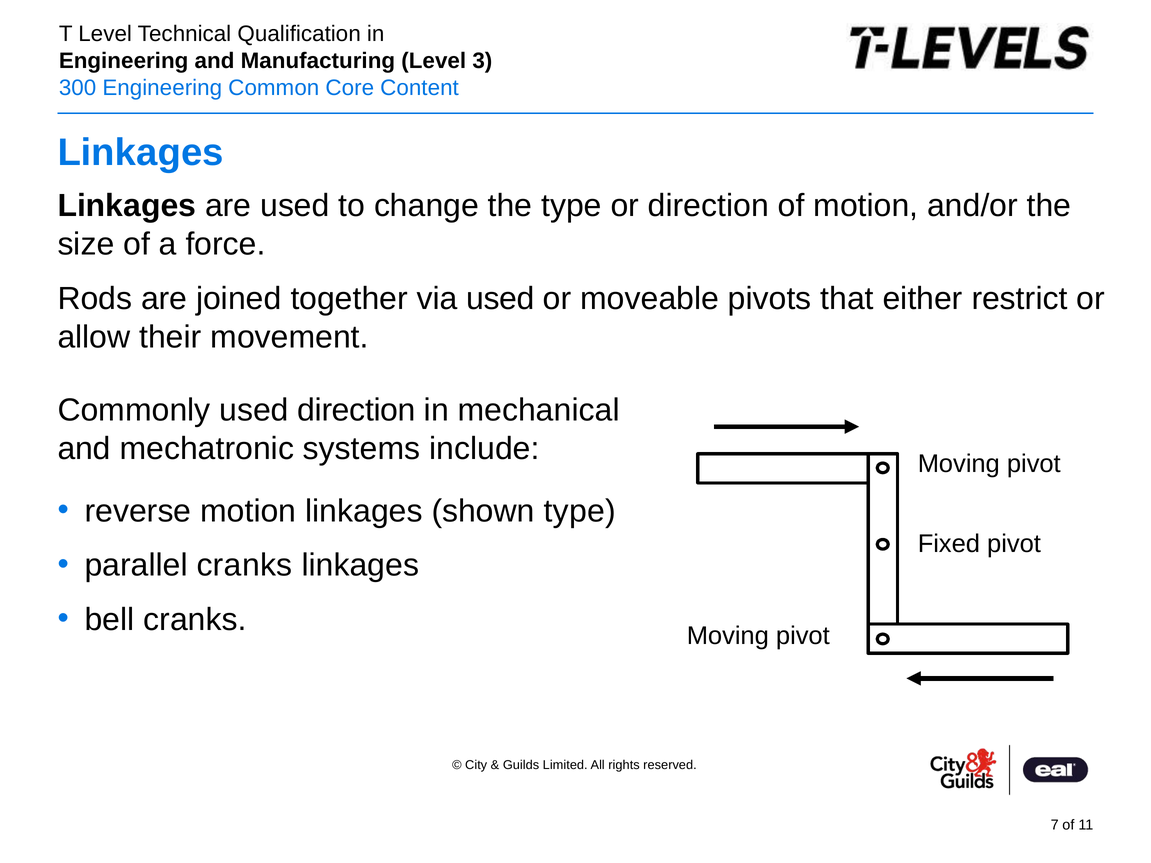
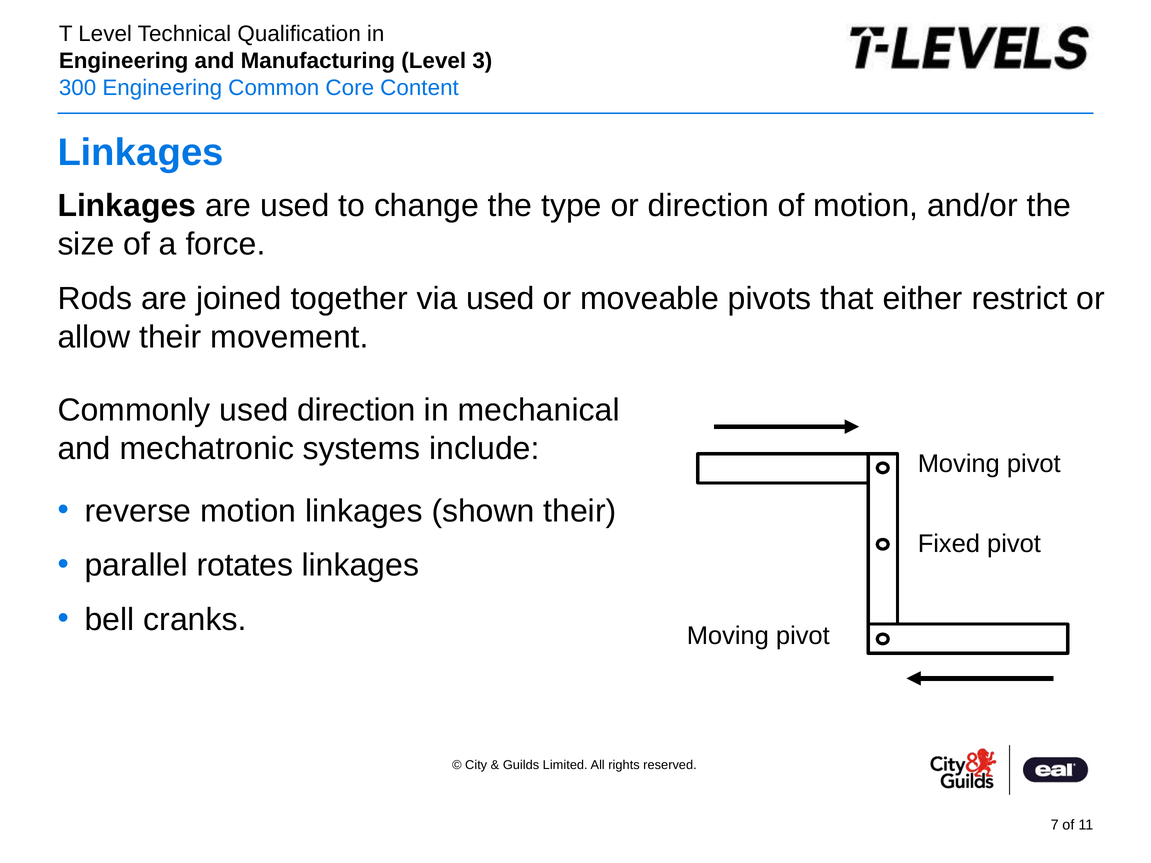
shown type: type -> their
parallel cranks: cranks -> rotates
